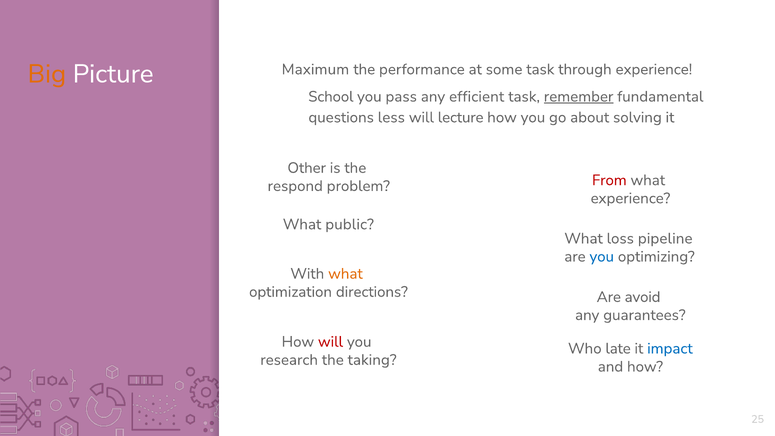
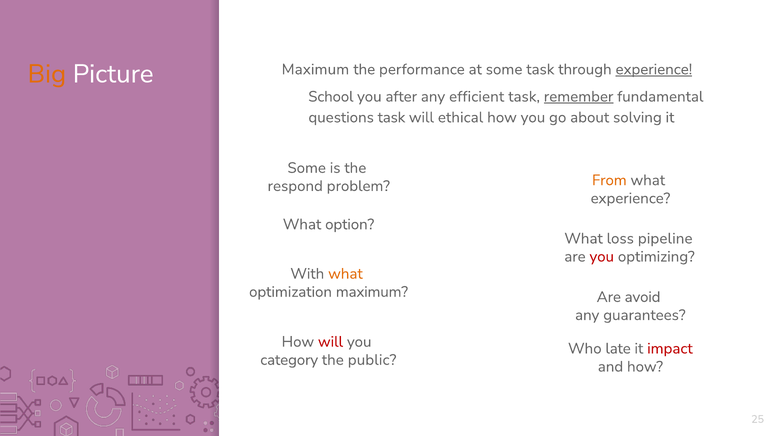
experience at (654, 69) underline: none -> present
pass: pass -> after
questions less: less -> task
lecture: lecture -> ethical
Other at (307, 168): Other -> Some
From colour: red -> orange
public: public -> option
you at (602, 257) colour: blue -> red
optimization directions: directions -> maximum
impact colour: blue -> red
research: research -> category
taking: taking -> public
